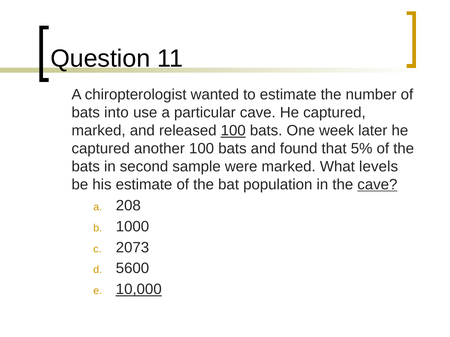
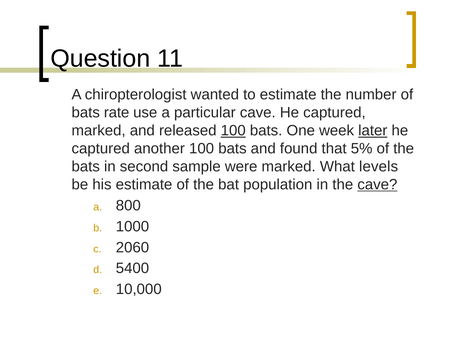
into: into -> rate
later underline: none -> present
208: 208 -> 800
2073: 2073 -> 2060
5600: 5600 -> 5400
10,000 underline: present -> none
